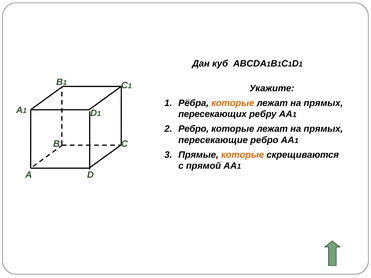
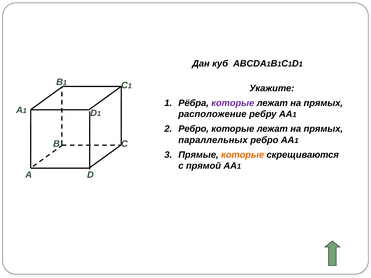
которые at (233, 103) colour: orange -> purple
пересекающих: пересекающих -> расположение
пересекающие: пересекающие -> параллельных
